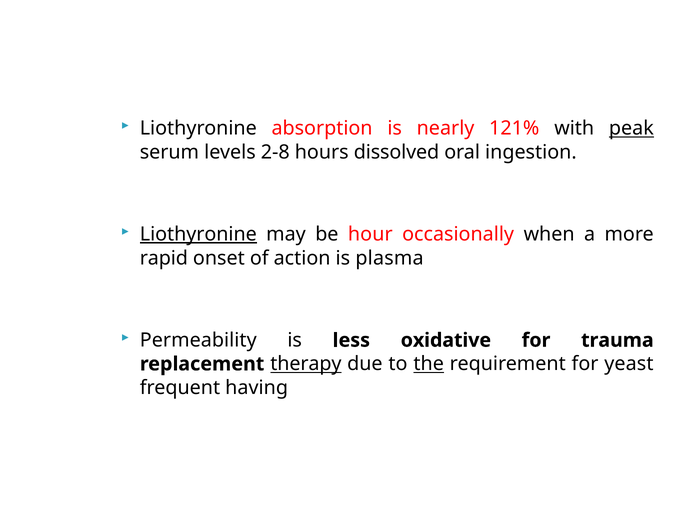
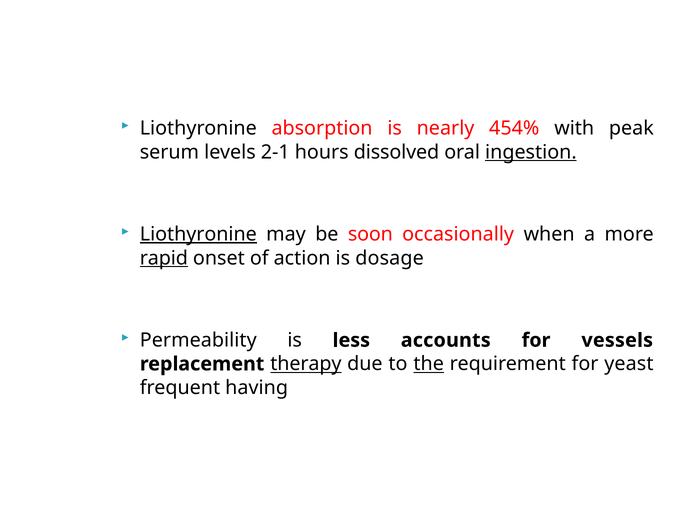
121%: 121% -> 454%
peak underline: present -> none
2-8: 2-8 -> 2-1
ingestion underline: none -> present
hour: hour -> soon
rapid underline: none -> present
plasma: plasma -> dosage
oxidative: oxidative -> accounts
trauma: trauma -> vessels
